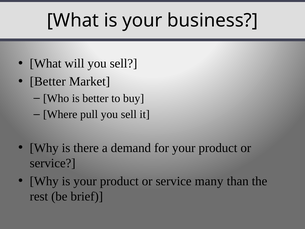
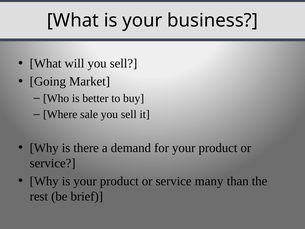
Better at (48, 81): Better -> Going
pull: pull -> sale
